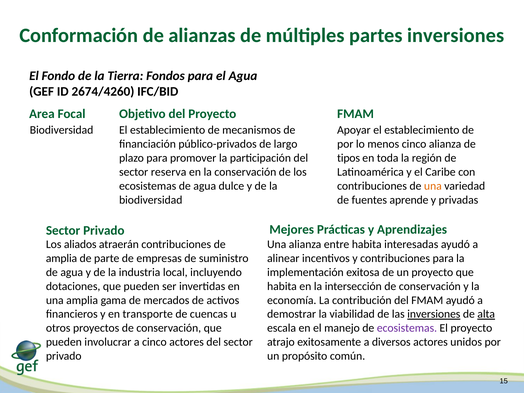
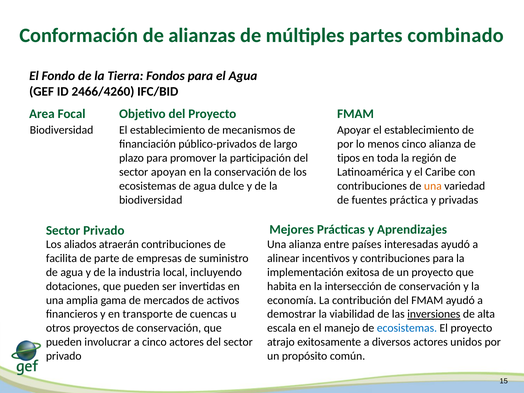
partes inversiones: inversiones -> combinado
2674/4260: 2674/4260 -> 2466/4260
reserva: reserva -> apoyan
aprende: aprende -> práctica
entre habita: habita -> países
amplia at (62, 258): amplia -> facilita
alta underline: present -> none
ecosistemas at (407, 328) colour: purple -> blue
